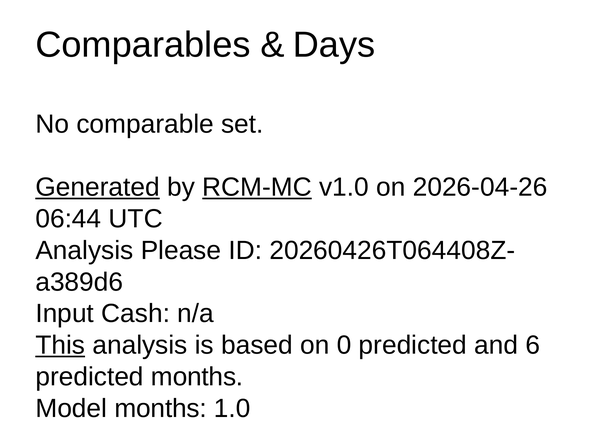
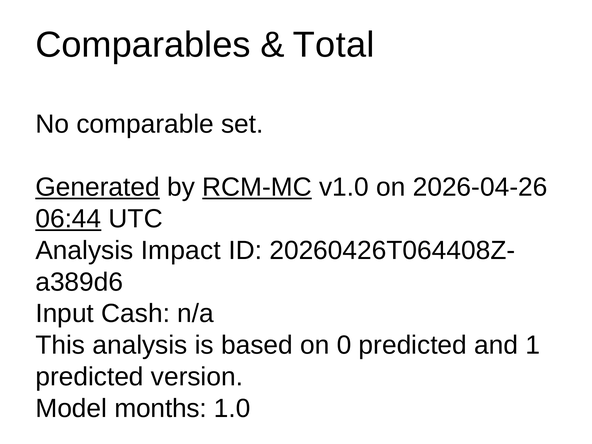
Days: Days -> Total
06:44 underline: none -> present
Please: Please -> Impact
This underline: present -> none
6: 6 -> 1
predicted months: months -> version
